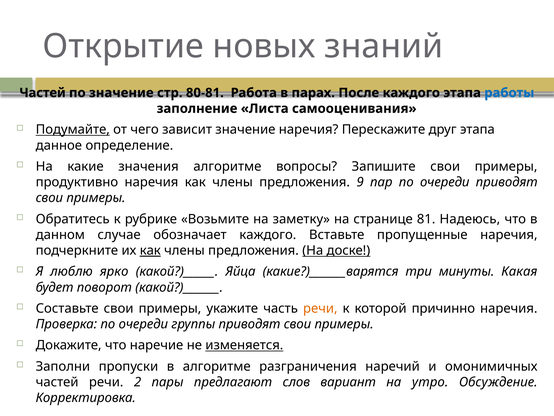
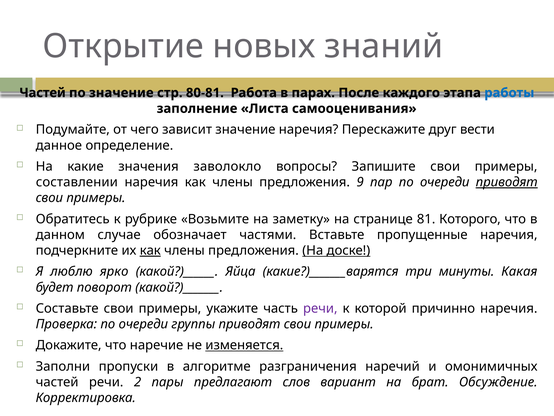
Подумайте underline: present -> none
друг этапа: этапа -> вести
значения алгоритме: алгоритме -> заволокло
продуктивно: продуктивно -> составлении
приводят at (507, 182) underline: none -> present
Надеюсь: Надеюсь -> Которого
обозначает каждого: каждого -> частями
речи at (320, 308) colour: orange -> purple
утро: утро -> брат
